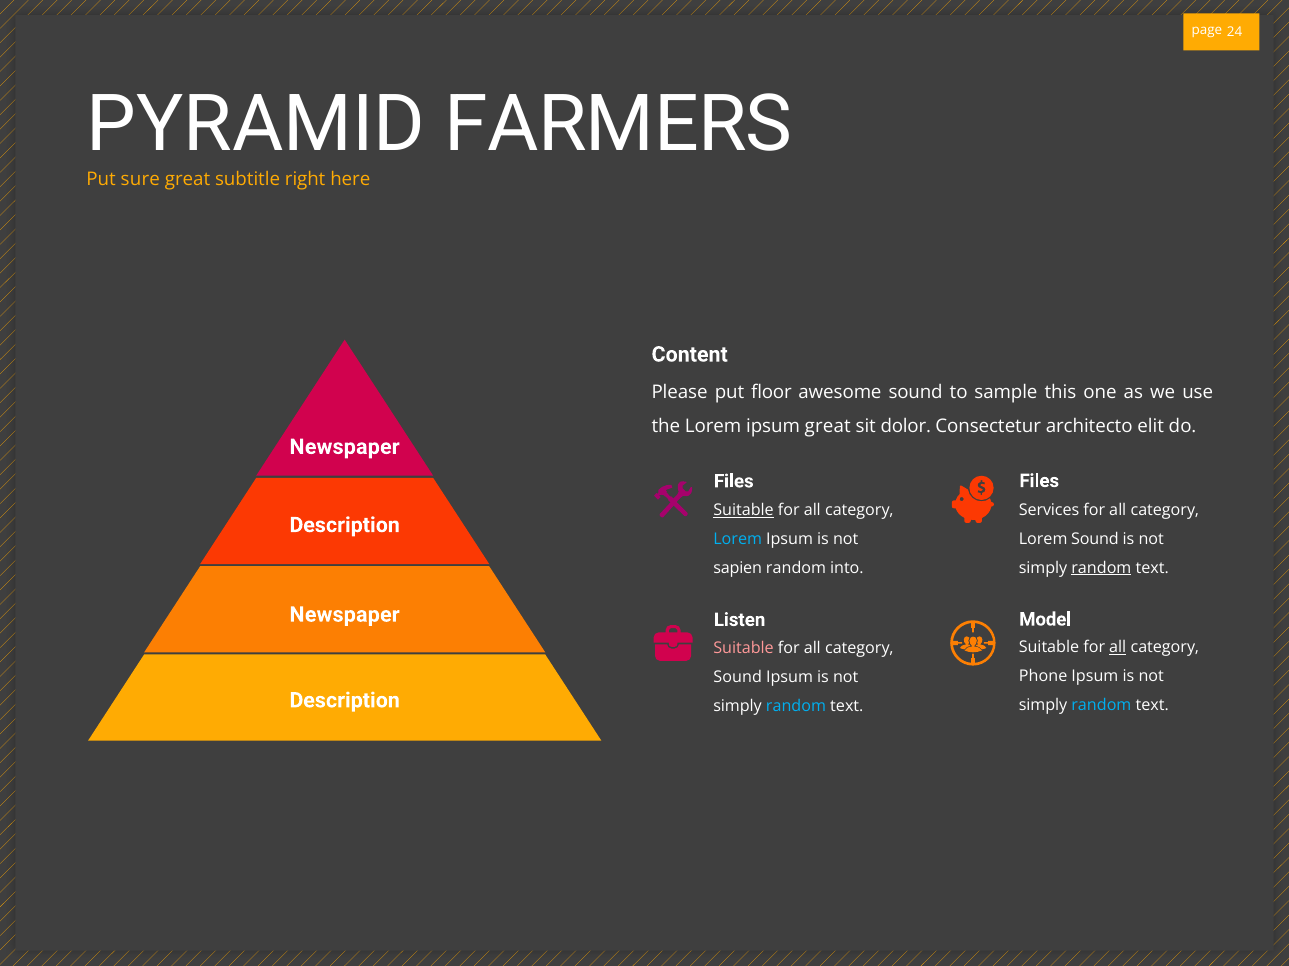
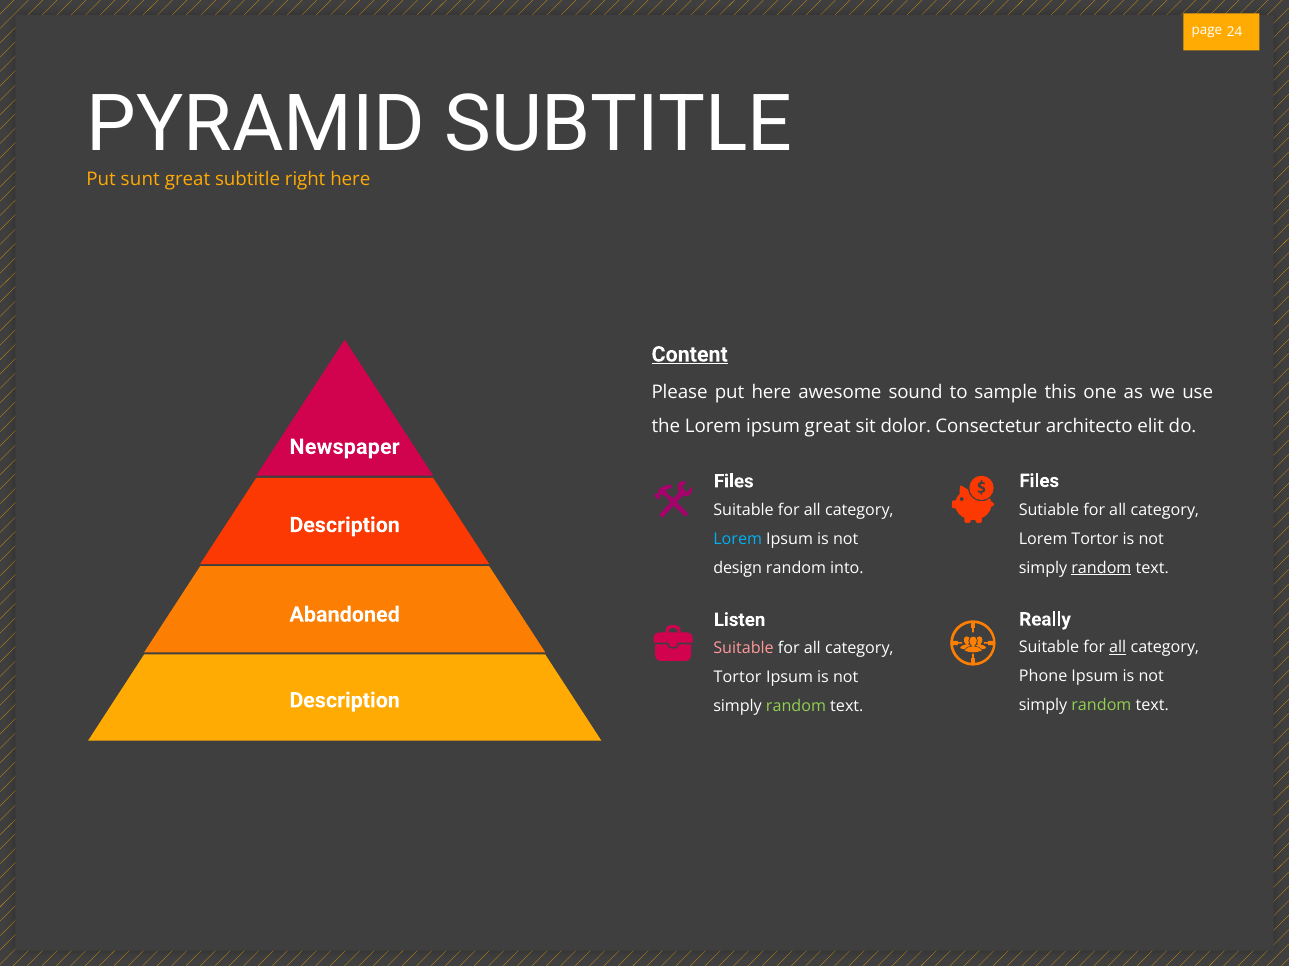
PYRAMID FARMERS: FARMERS -> SUBTITLE
sure: sure -> sunt
Content underline: none -> present
put floor: floor -> here
Services: Services -> Sutiable
Suitable at (744, 511) underline: present -> none
Lorem Sound: Sound -> Tortor
sapien: sapien -> design
Newspaper at (345, 615): Newspaper -> Abandoned
Model: Model -> Really
Sound at (738, 677): Sound -> Tortor
random at (1101, 706) colour: light blue -> light green
random at (796, 707) colour: light blue -> light green
